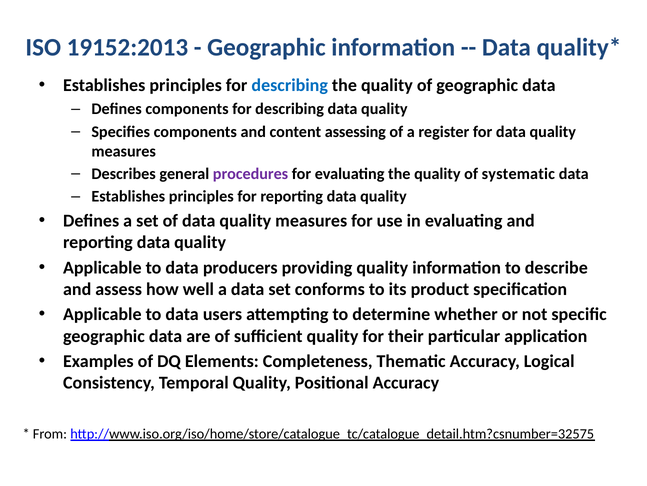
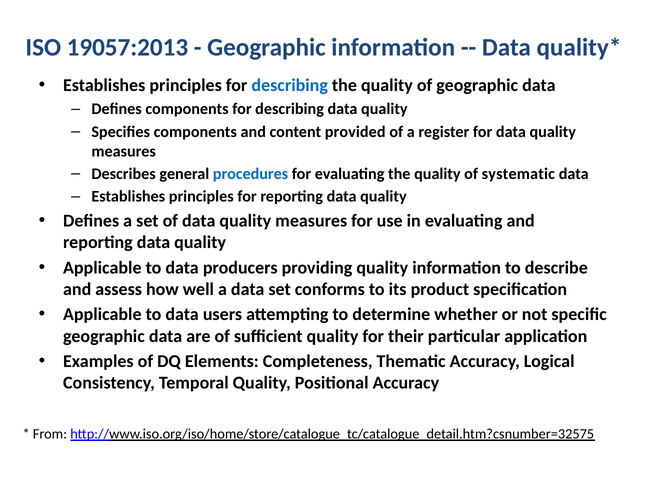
19152:2013: 19152:2013 -> 19057:2013
assessing: assessing -> provided
procedures colour: purple -> blue
